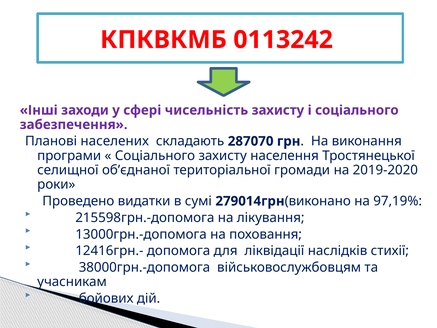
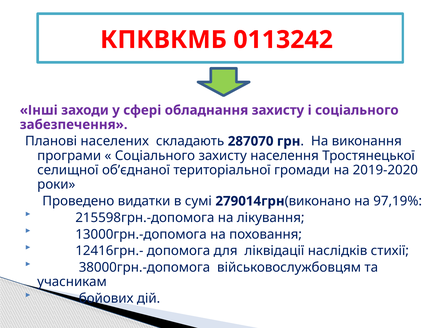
чисельність: чисельність -> обладнання
